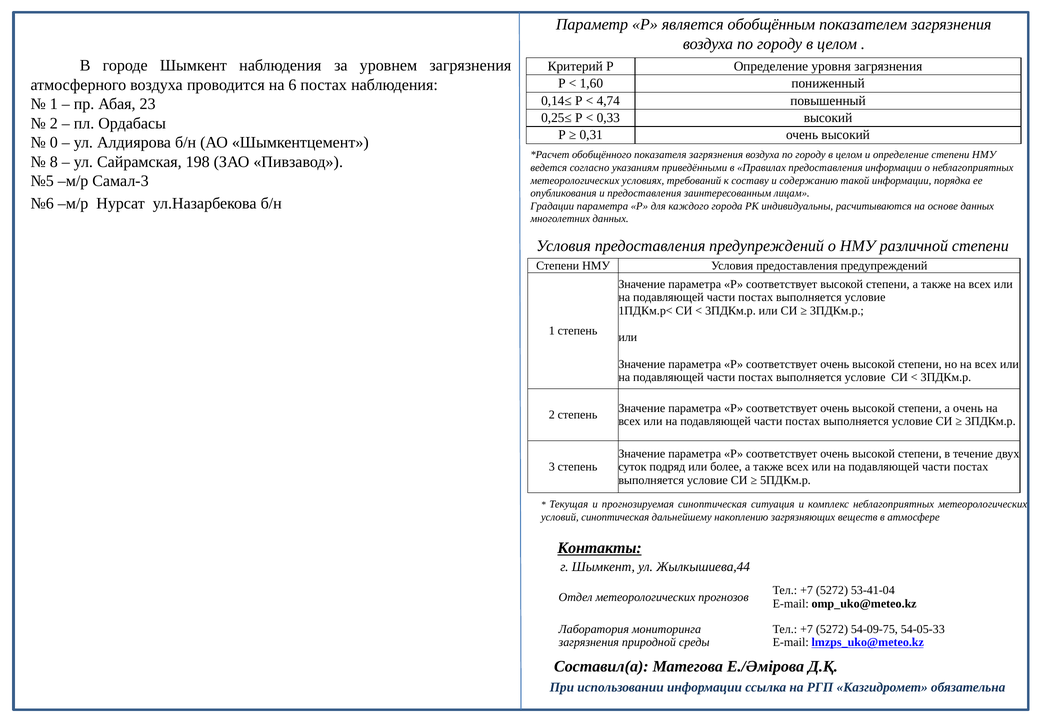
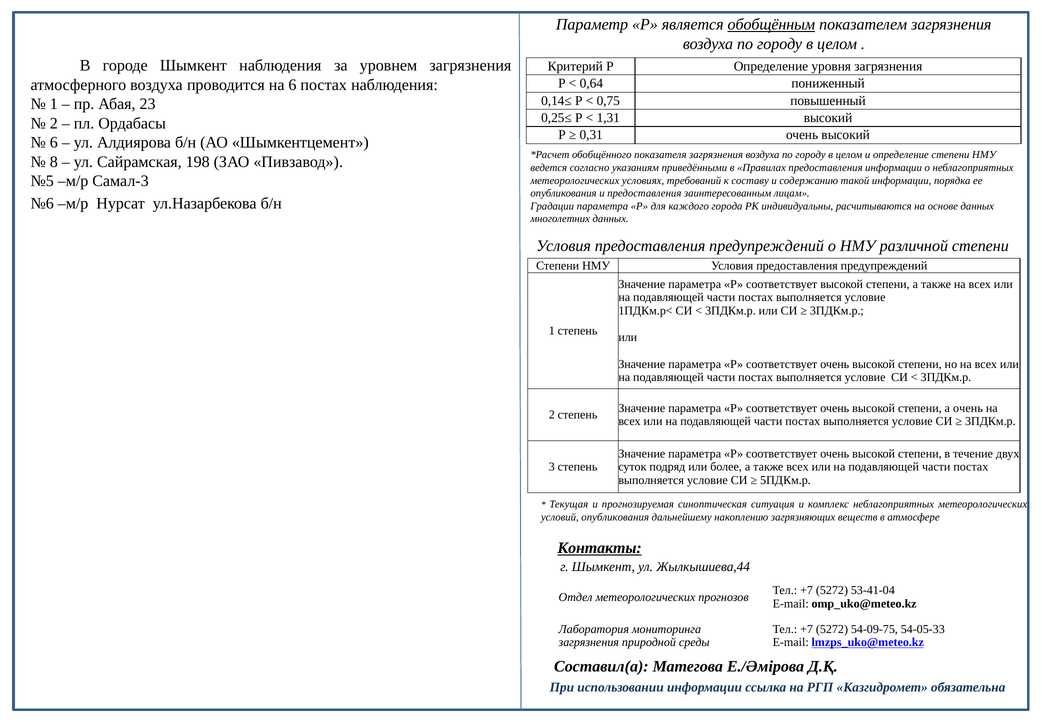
обобщённым underline: none -> present
1,60: 1,60 -> 0,64
4,74: 4,74 -> 0,75
0,33: 0,33 -> 1,31
0 at (54, 143): 0 -> 6
условий синоптическая: синоптическая -> опубликования
